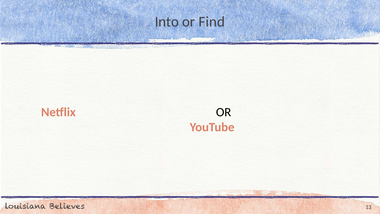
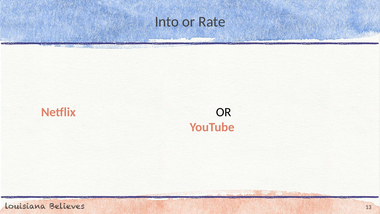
Find: Find -> Rate
